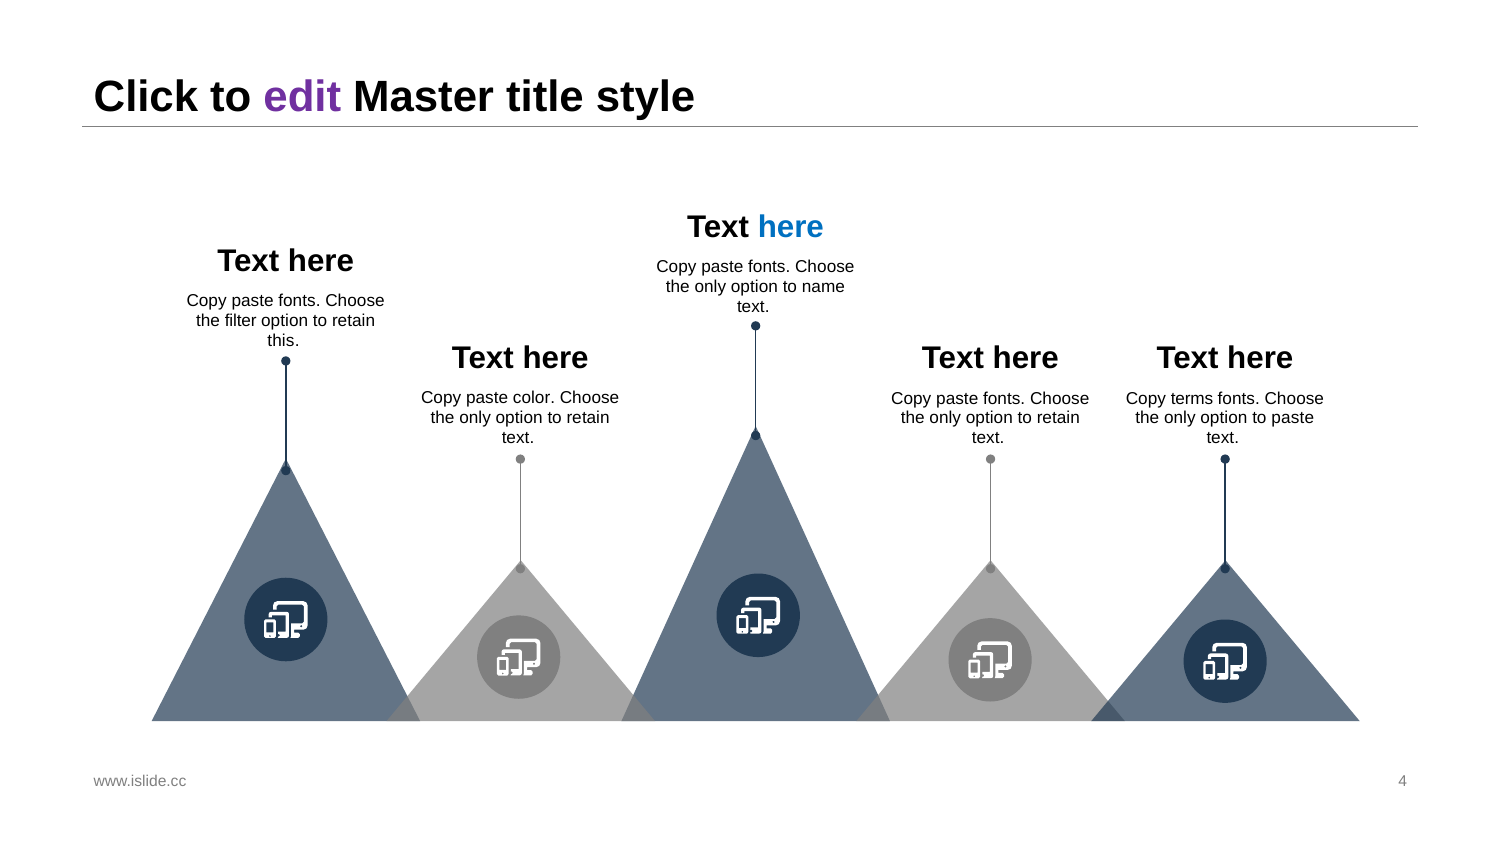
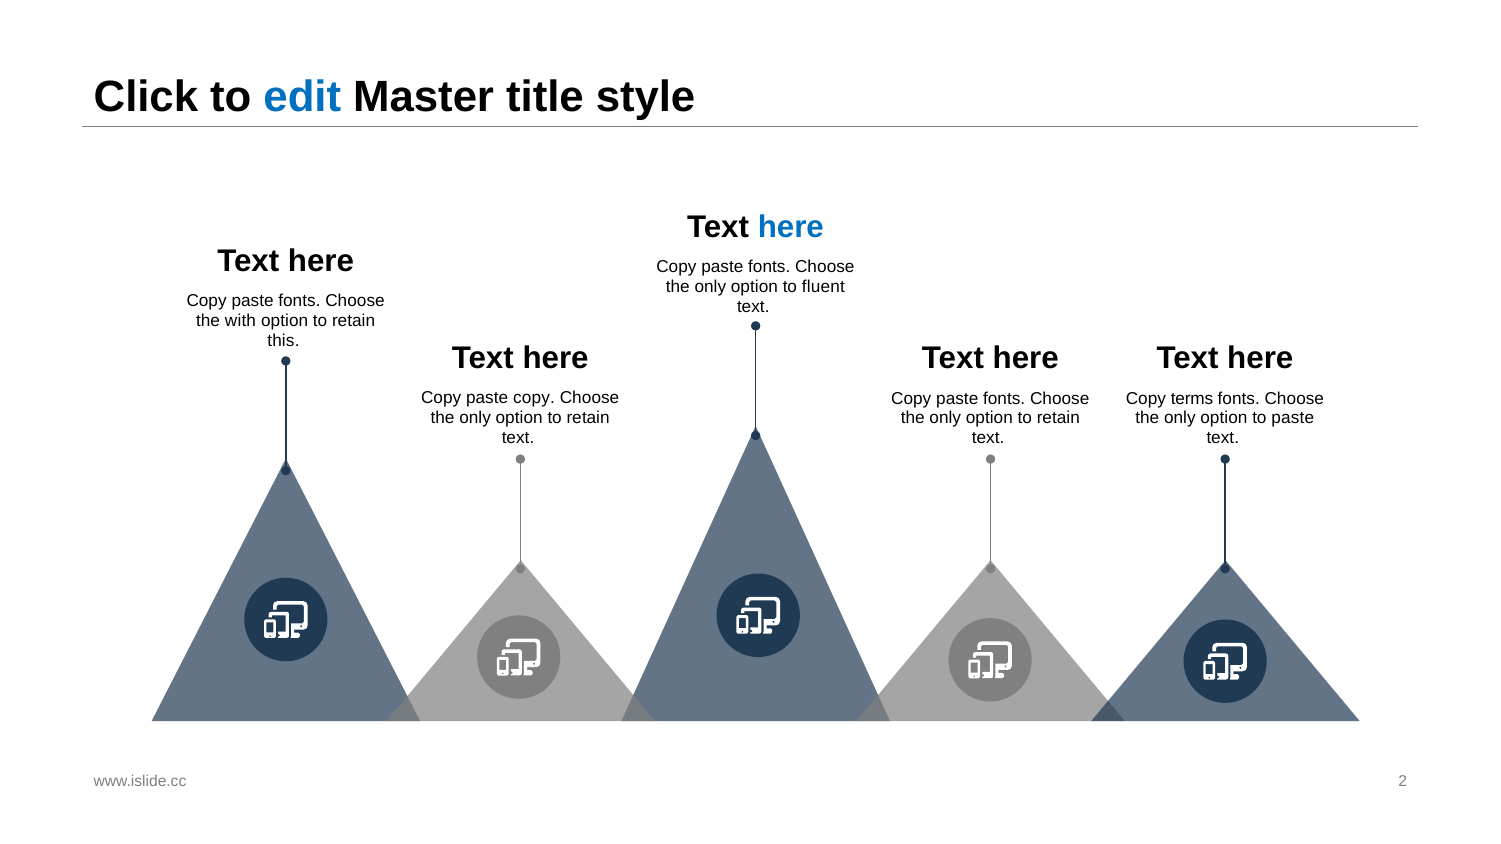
edit colour: purple -> blue
name: name -> fluent
filter: filter -> with
paste color: color -> copy
4: 4 -> 2
